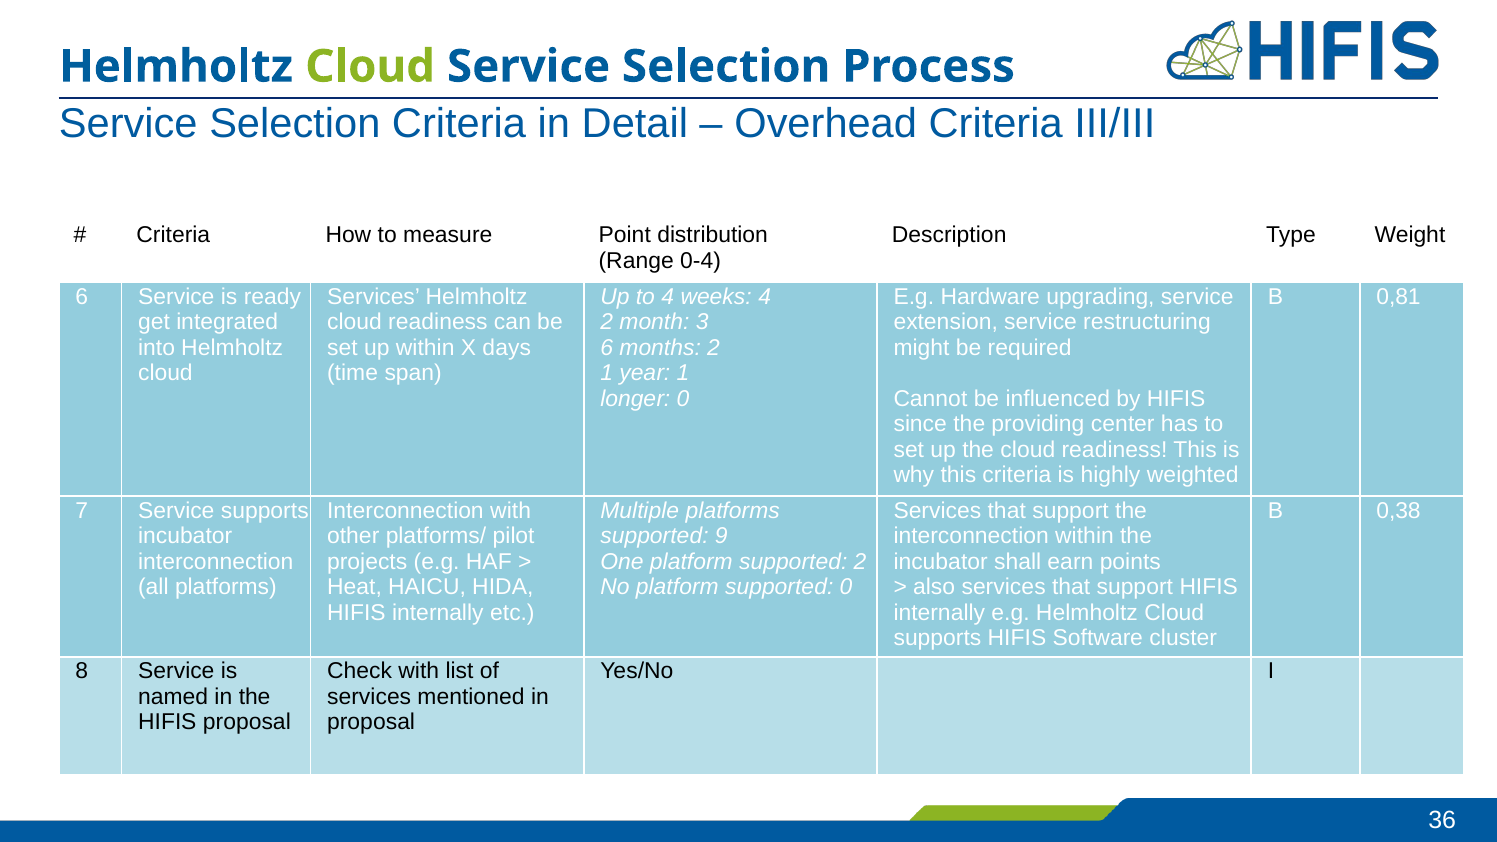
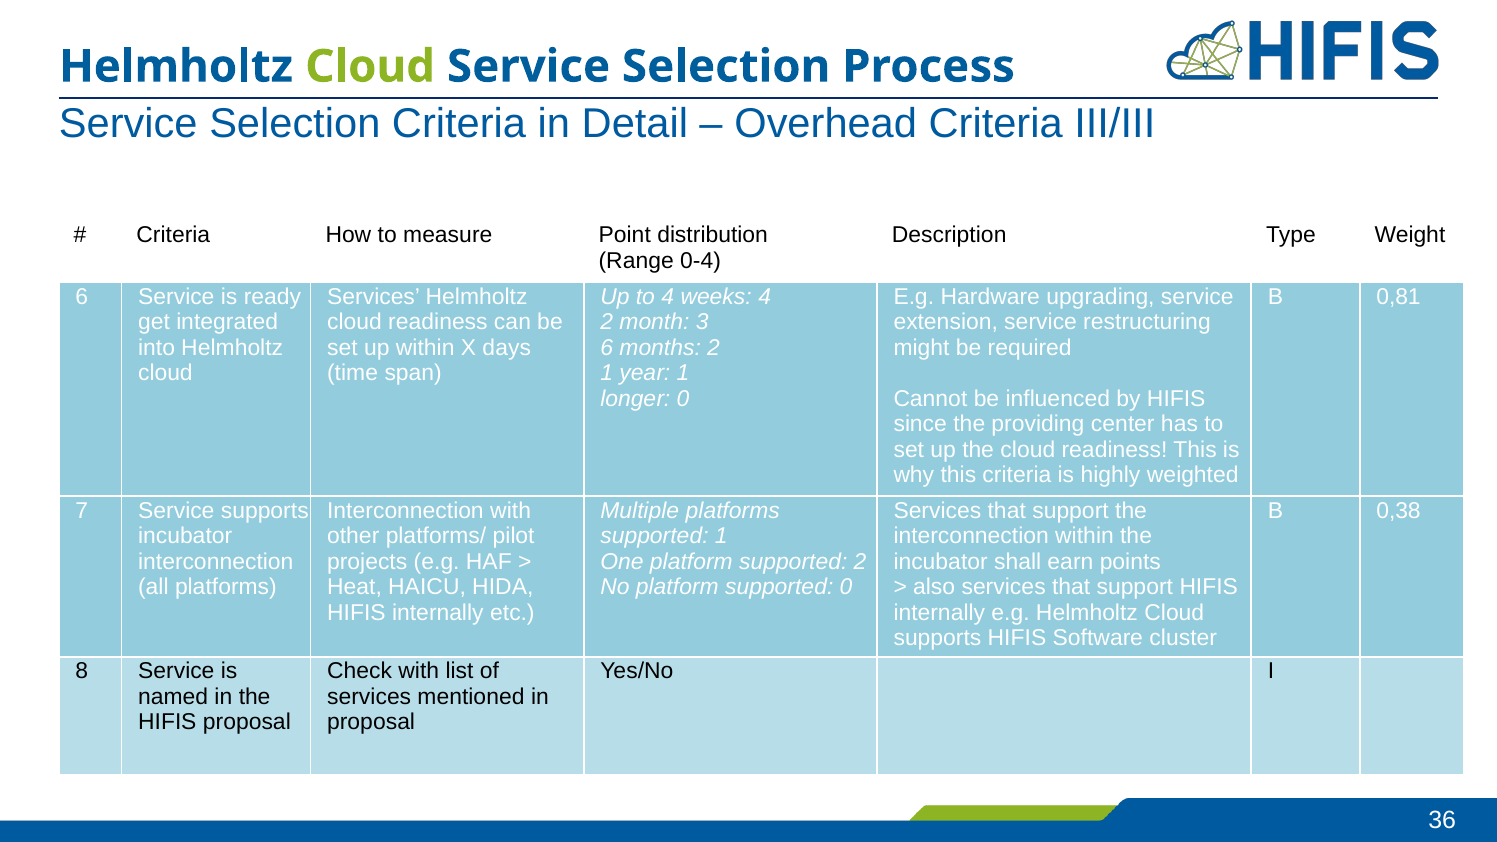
supported 9: 9 -> 1
